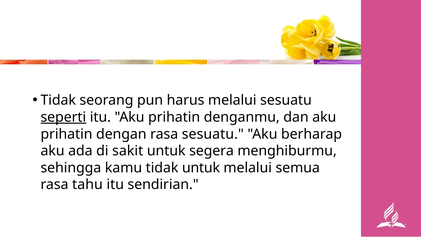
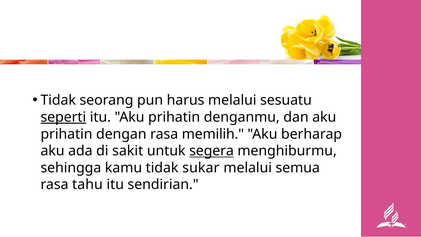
rasa sesuatu: sesuatu -> memilih
segera underline: none -> present
tidak untuk: untuk -> sukar
